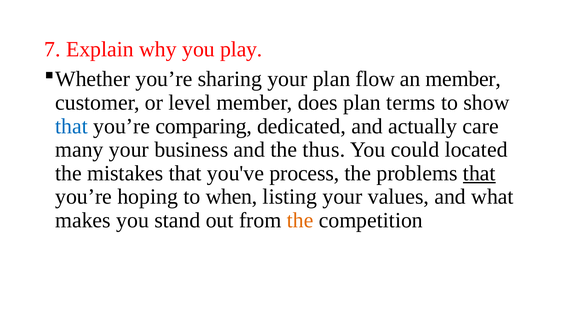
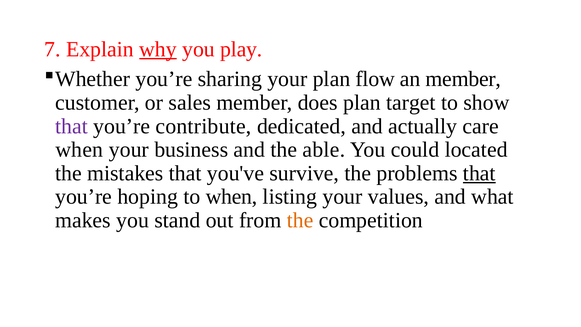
why underline: none -> present
level: level -> sales
terms: terms -> target
that at (71, 126) colour: blue -> purple
comparing: comparing -> contribute
many at (79, 150): many -> when
thus: thus -> able
process: process -> survive
